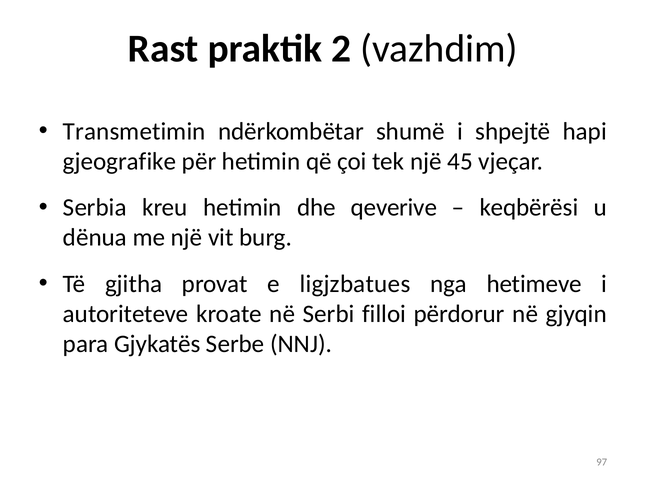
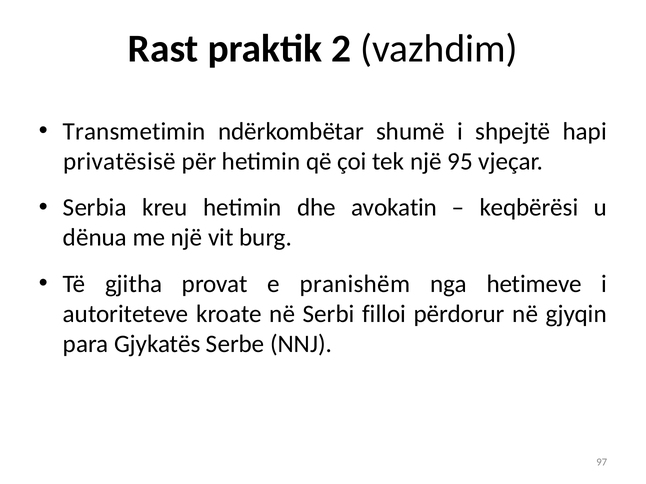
gjeografike: gjeografike -> privatësisë
45: 45 -> 95
qeverive: qeverive -> avokatin
ligjzbatues: ligjzbatues -> pranishëm
